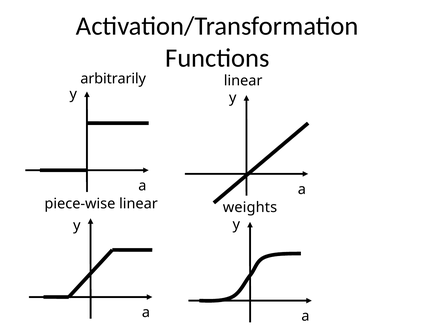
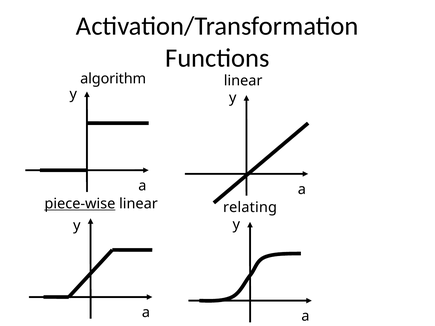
arbitrarily: arbitrarily -> algorithm
piece-wise underline: none -> present
weights: weights -> relating
